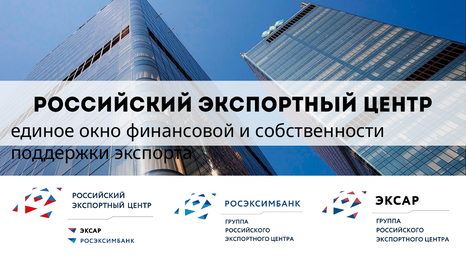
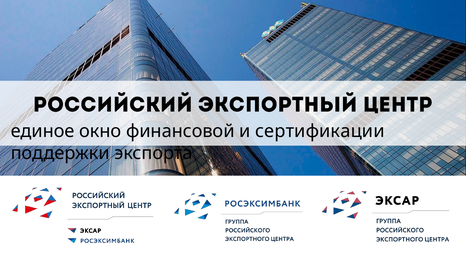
собственности: собственности -> сертификации
